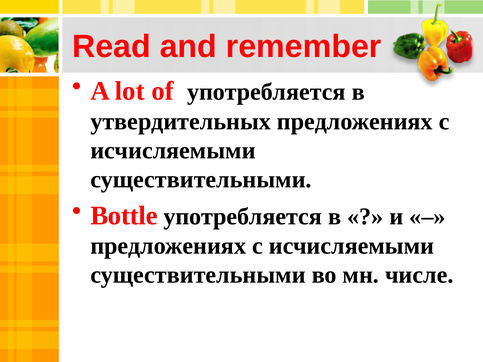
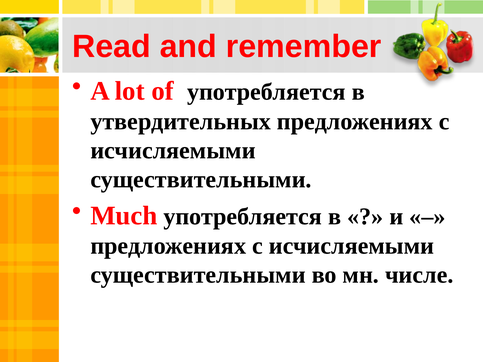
Bottle: Bottle -> Much
